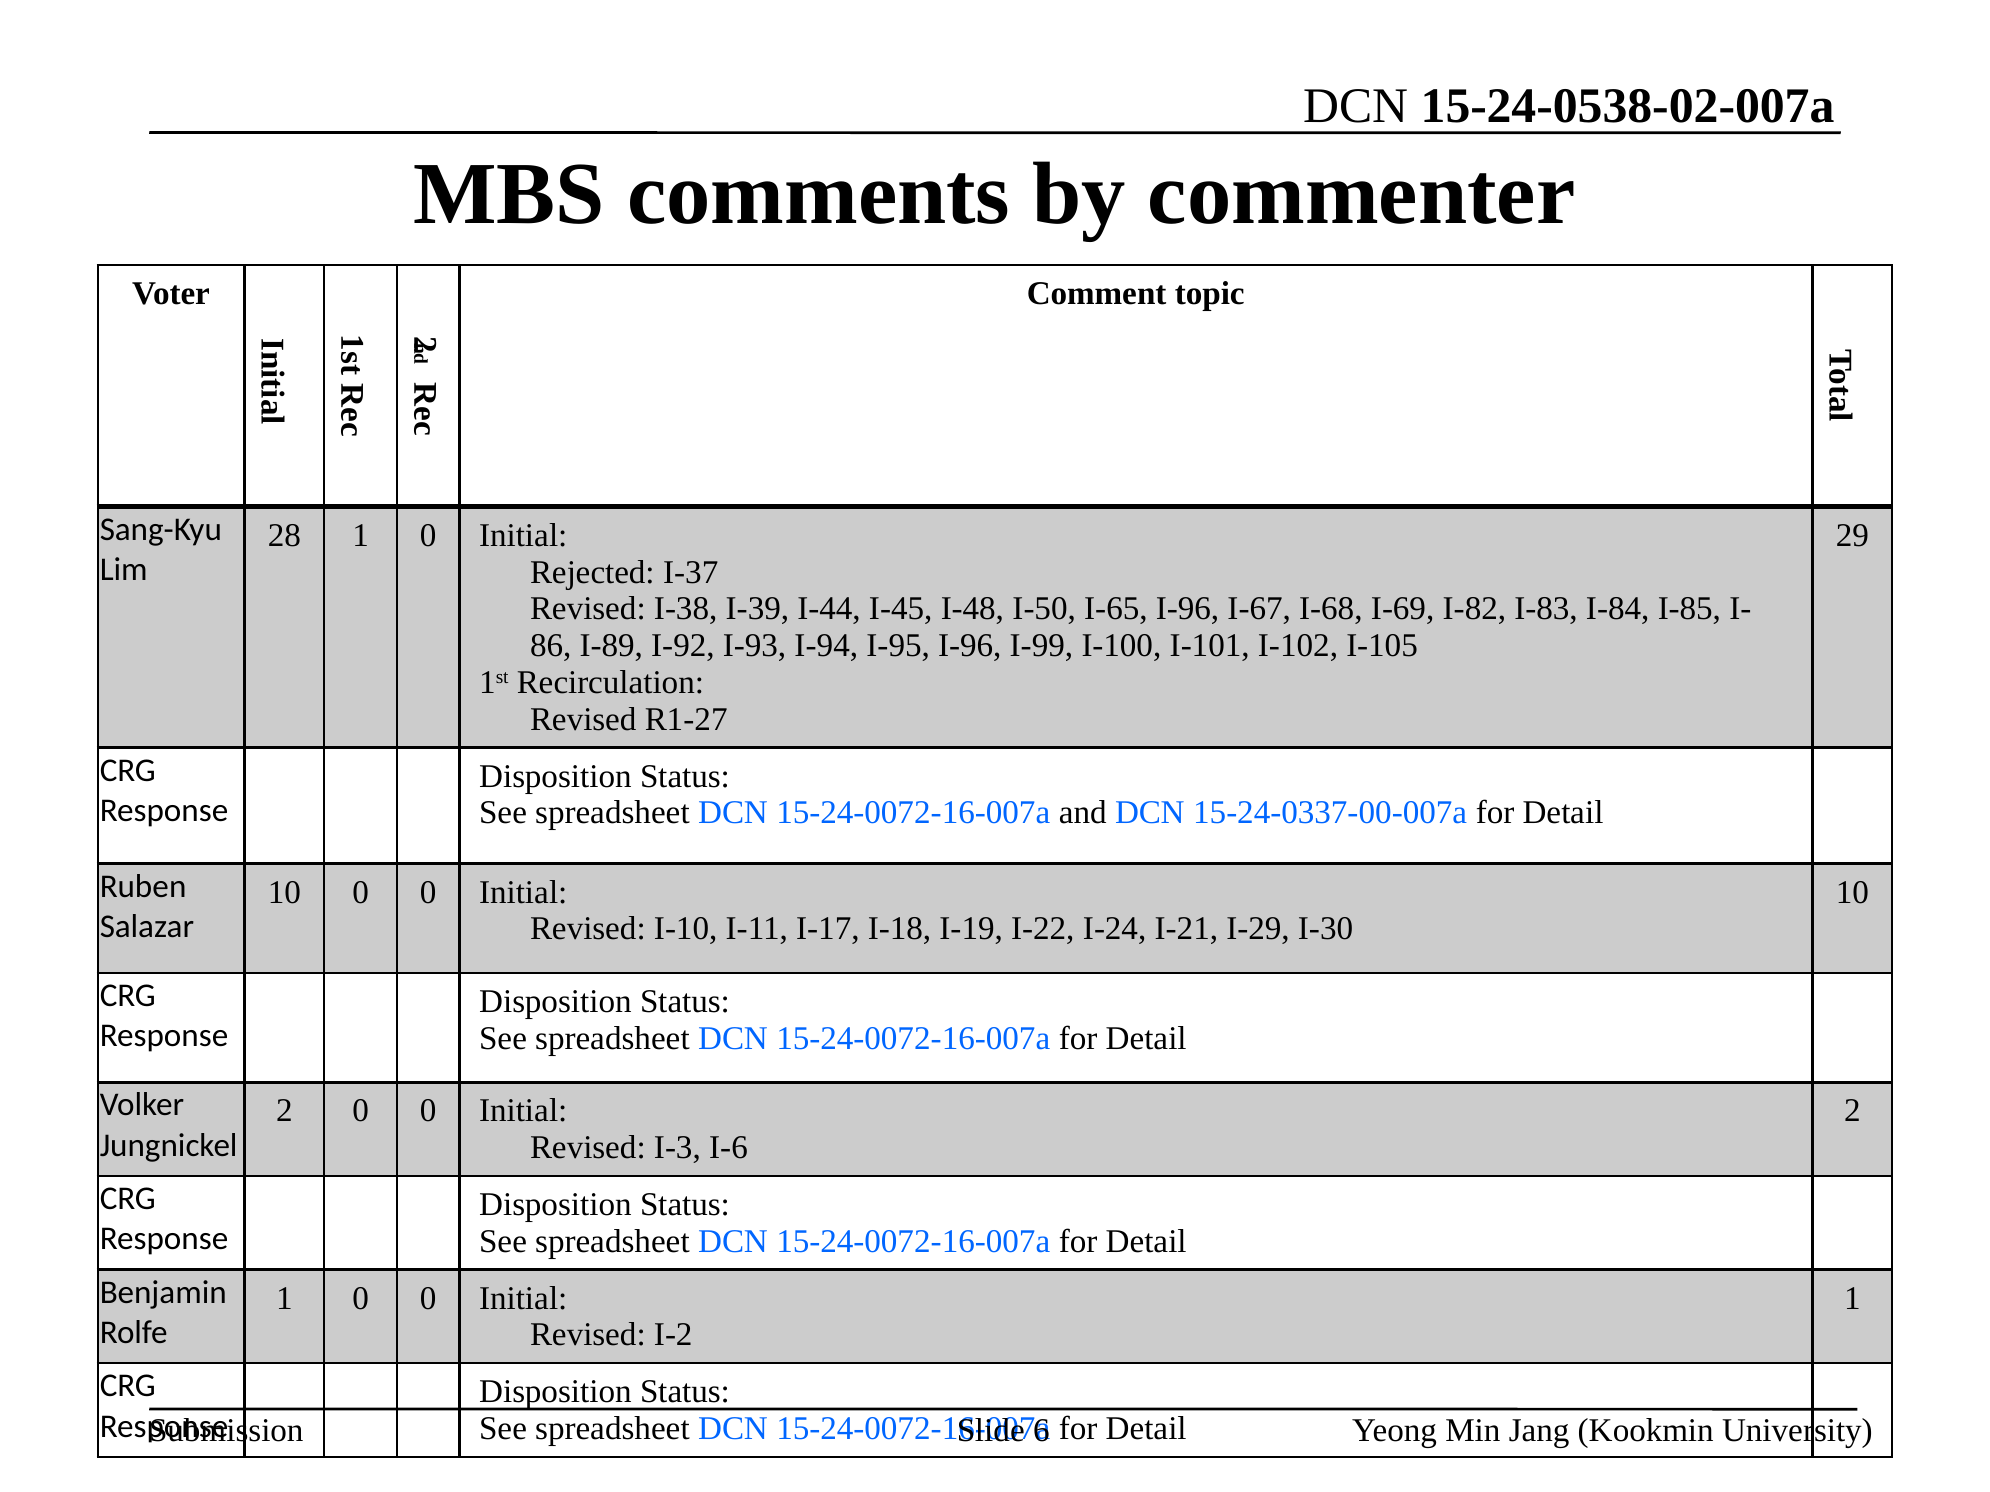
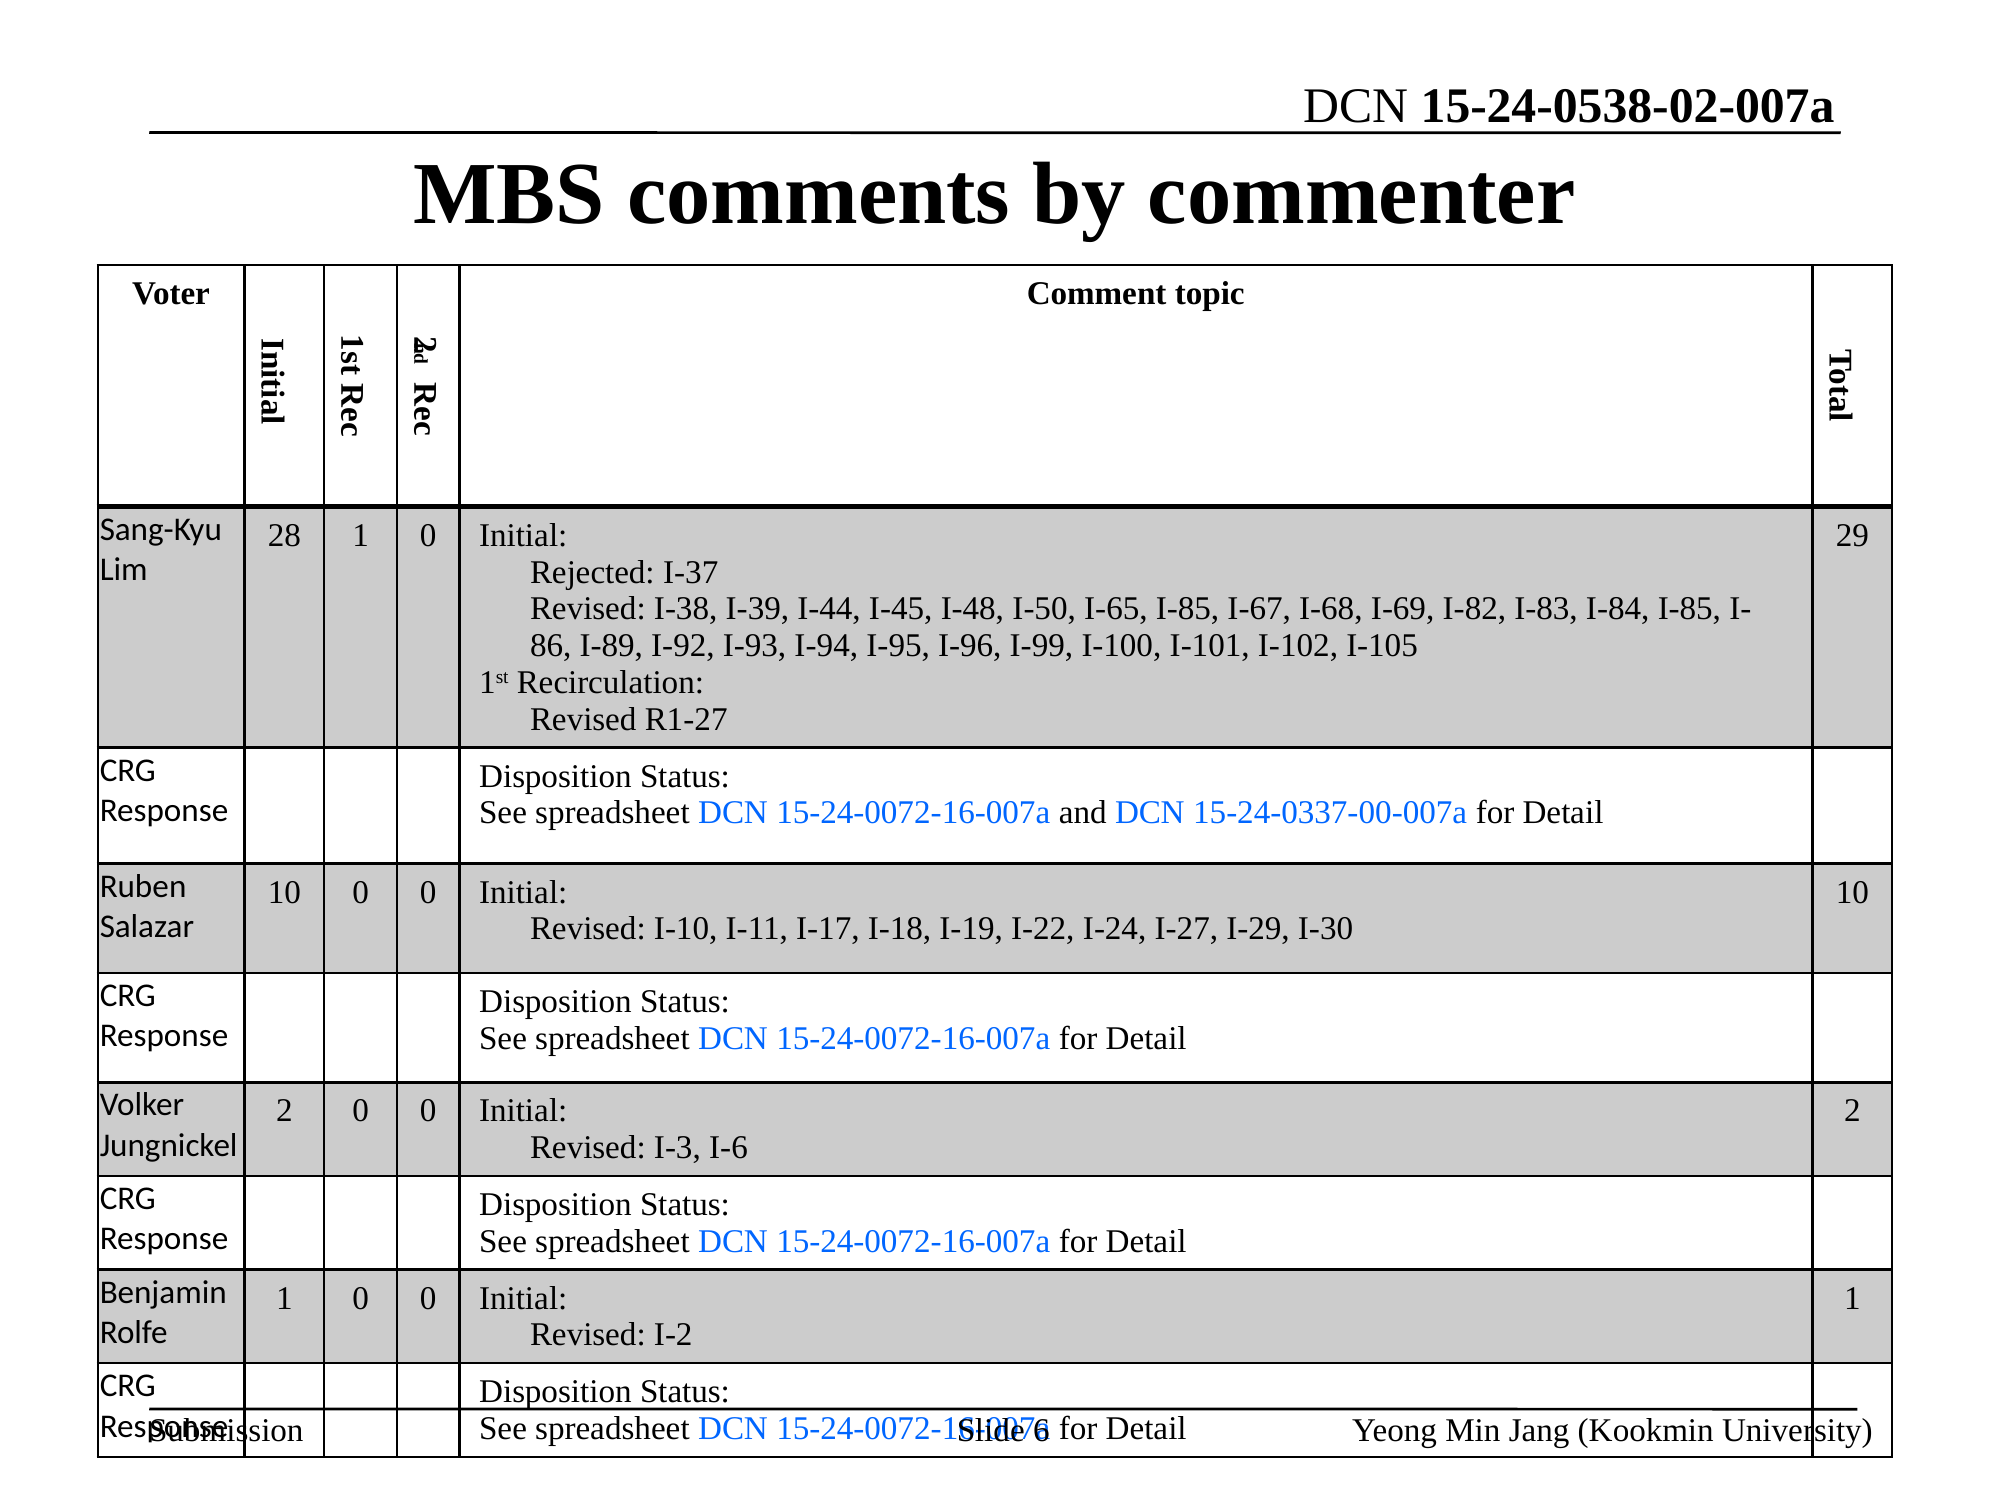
I-65 I-96: I-96 -> I-85
I-21: I-21 -> I-27
